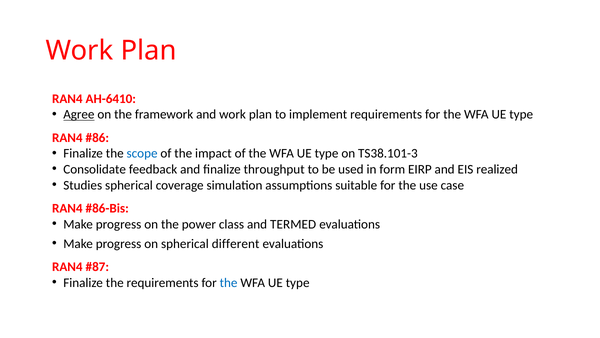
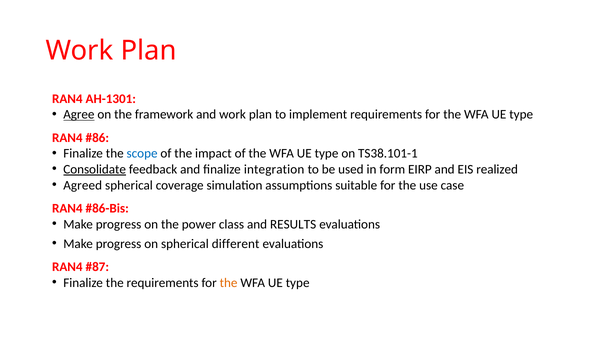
AH-6410: AH-6410 -> AH-1301
TS38.101-3: TS38.101-3 -> TS38.101-1
Consolidate underline: none -> present
throughput: throughput -> integration
Studies: Studies -> Agreed
TERMED: TERMED -> RESULTS
the at (229, 282) colour: blue -> orange
